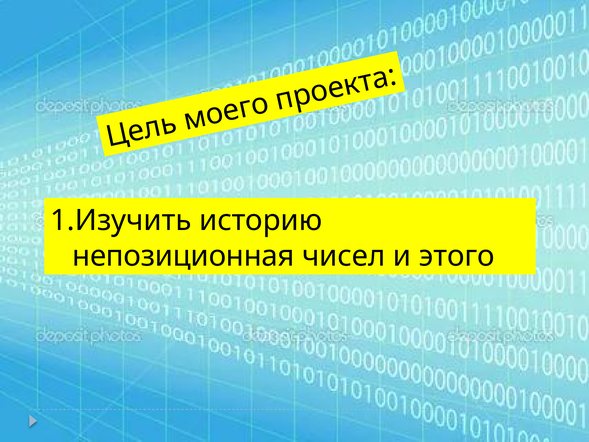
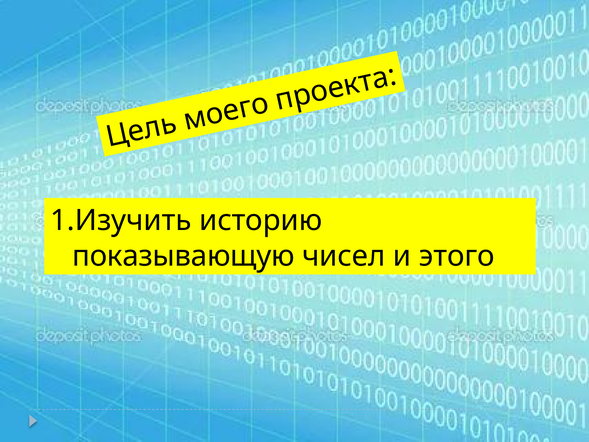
непозиционная: непозиционная -> показывающую
